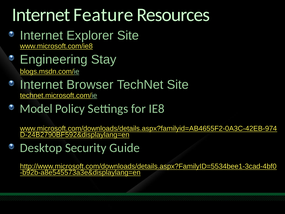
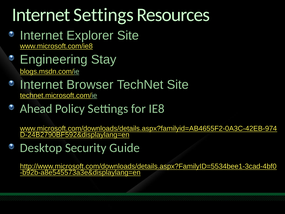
Internet Feature: Feature -> Settings
Model: Model -> Ahead
